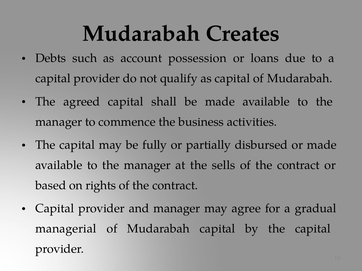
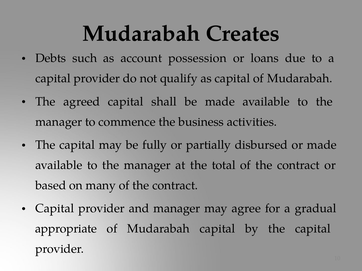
sells: sells -> total
rights: rights -> many
managerial: managerial -> appropriate
